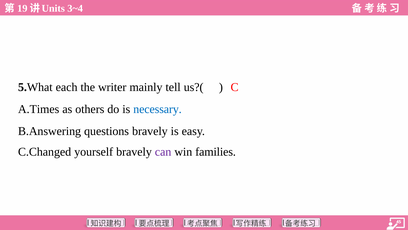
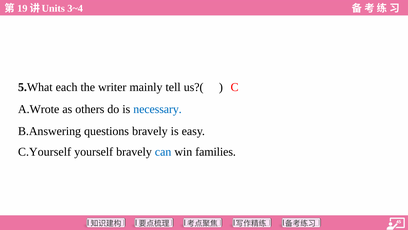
A.Times: A.Times -> A.Wrote
C.Changed: C.Changed -> C.Yourself
can colour: purple -> blue
